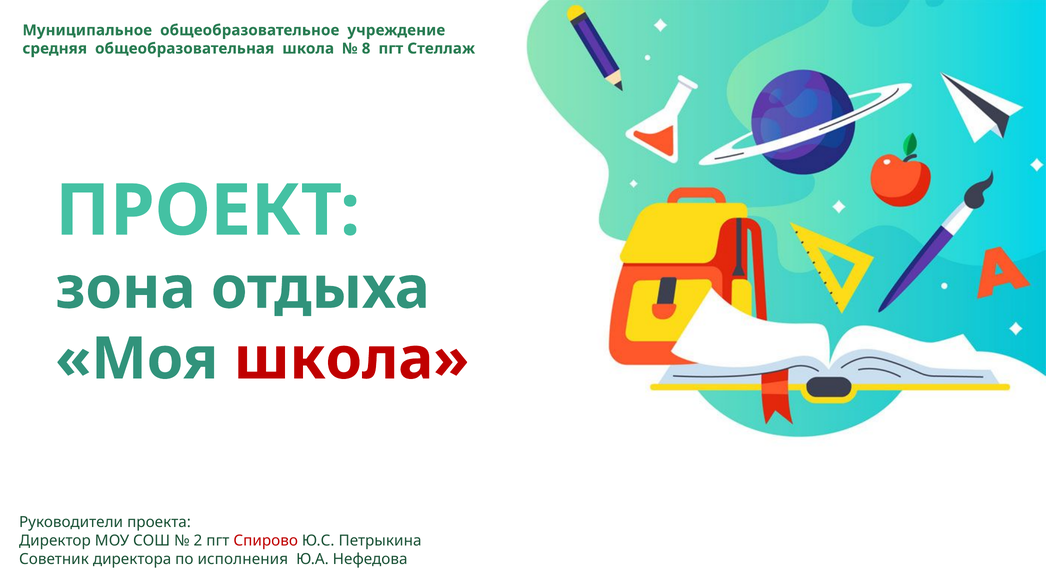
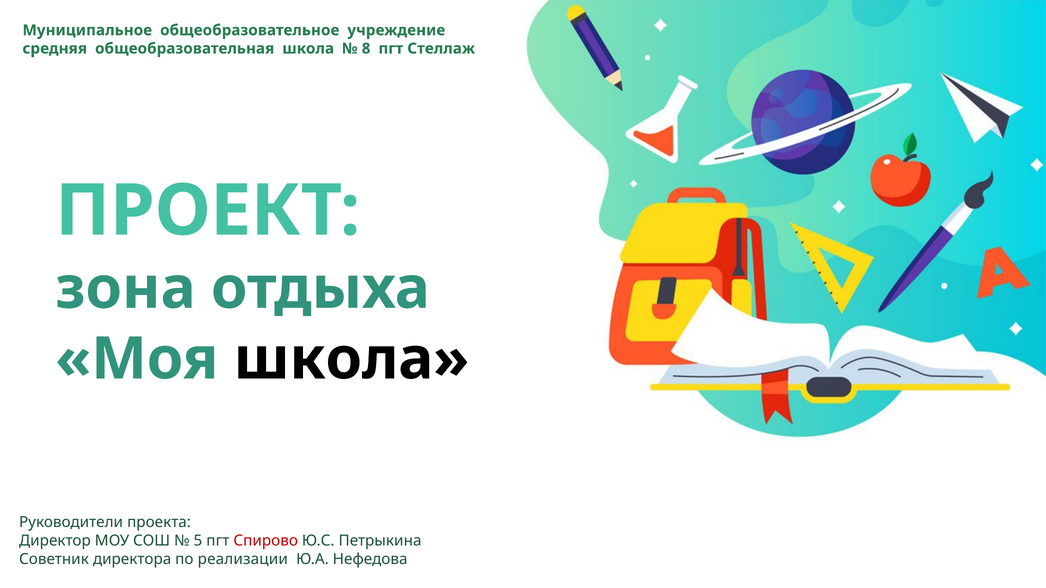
школа at (351, 359) colour: red -> black
2: 2 -> 5
исполнения: исполнения -> реализации
